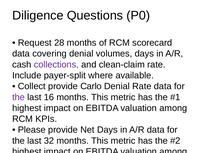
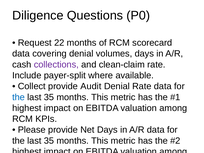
28: 28 -> 22
Carlo: Carlo -> Audit
the at (19, 97) colour: purple -> blue
16 at (49, 97): 16 -> 35
32 at (49, 141): 32 -> 35
